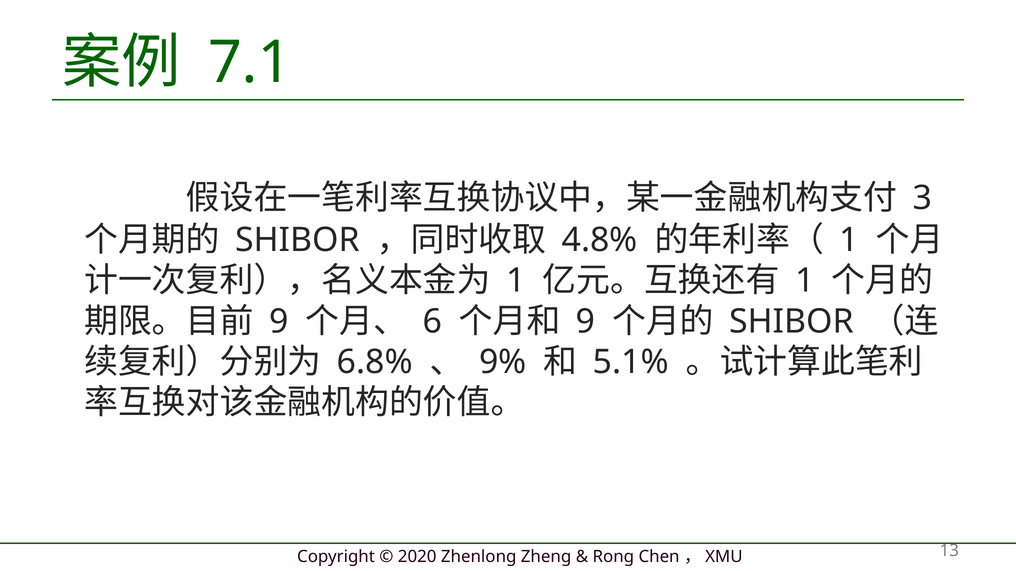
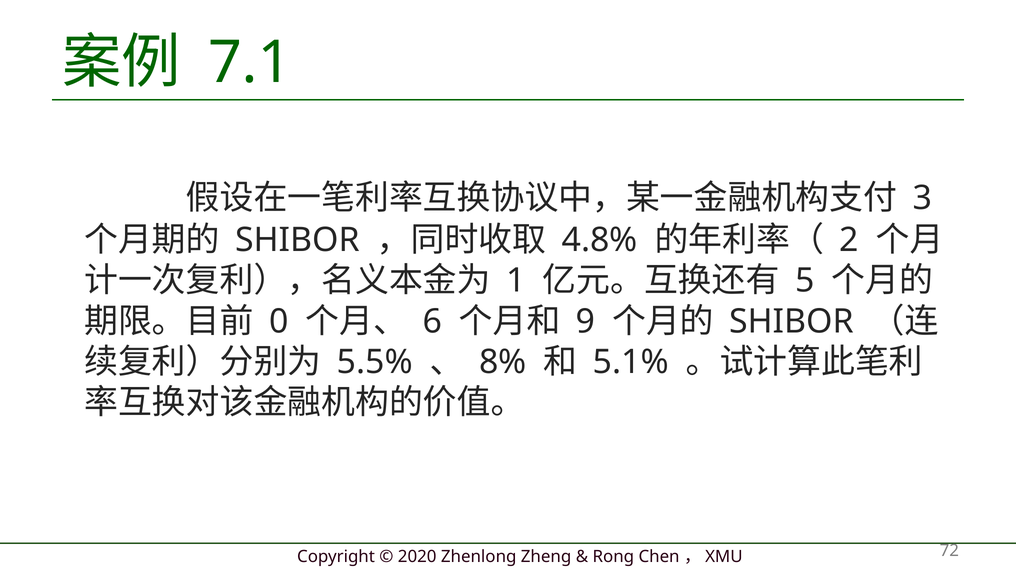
1 at (849, 240): 1 -> 2
1 at (805, 281): 1 -> 5
9 at (279, 322): 9 -> 0
6.8%: 6.8% -> 5.5%
9%: 9% -> 8%
13: 13 -> 72
